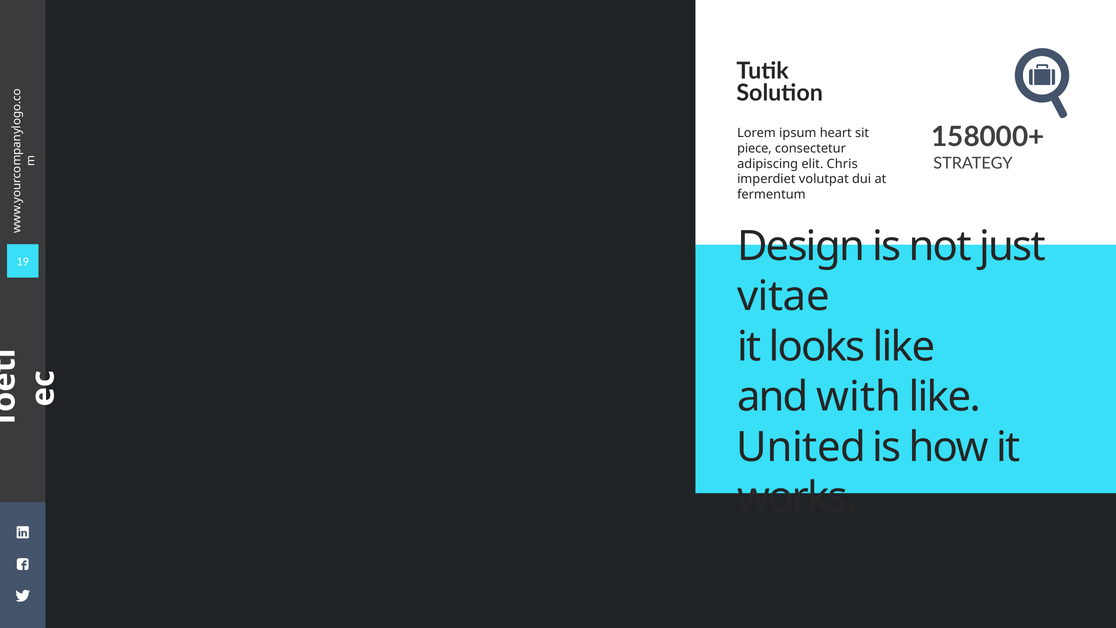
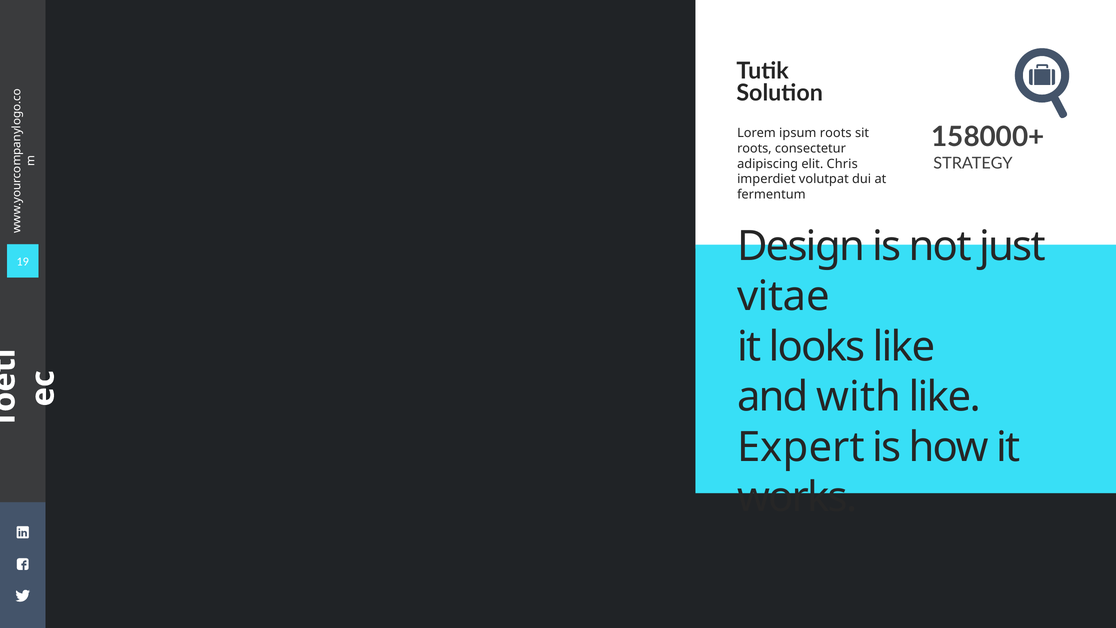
ipsum heart: heart -> roots
piece at (754, 148): piece -> roots
United: United -> Expert
